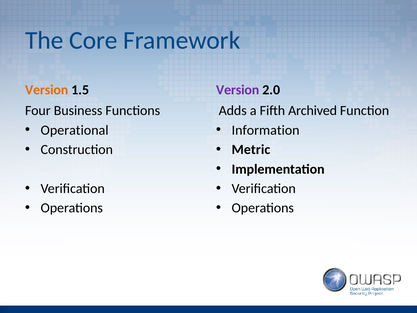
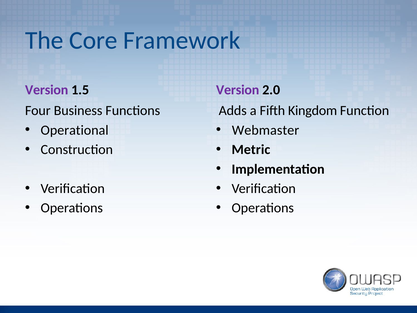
Version at (47, 90) colour: orange -> purple
Archived: Archived -> Kingdom
Information: Information -> Webmaster
